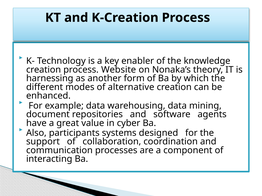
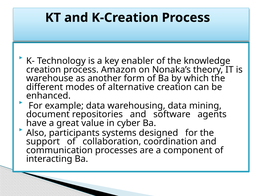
Website: Website -> Amazon
harnessing: harnessing -> warehouse
